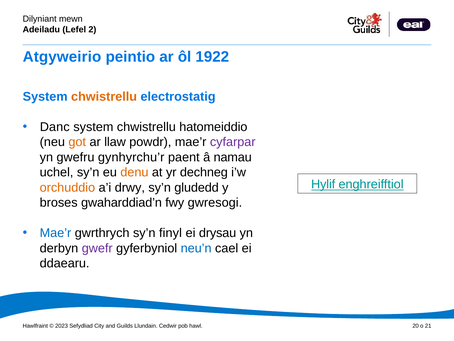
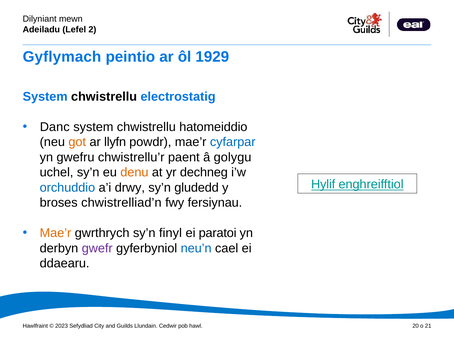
Atgyweirio: Atgyweirio -> Gyflymach
1922: 1922 -> 1929
chwistrellu at (104, 96) colour: orange -> black
llaw: llaw -> llyfn
cyfarpar colour: purple -> blue
gynhyrchu’r: gynhyrchu’r -> chwistrellu’r
namau: namau -> golygu
orchuddio colour: orange -> blue
gwaharddiad’n: gwaharddiad’n -> chwistrelliad’n
gwresogi: gwresogi -> fersiynau
Mae’r at (55, 233) colour: blue -> orange
drysau: drysau -> paratoi
